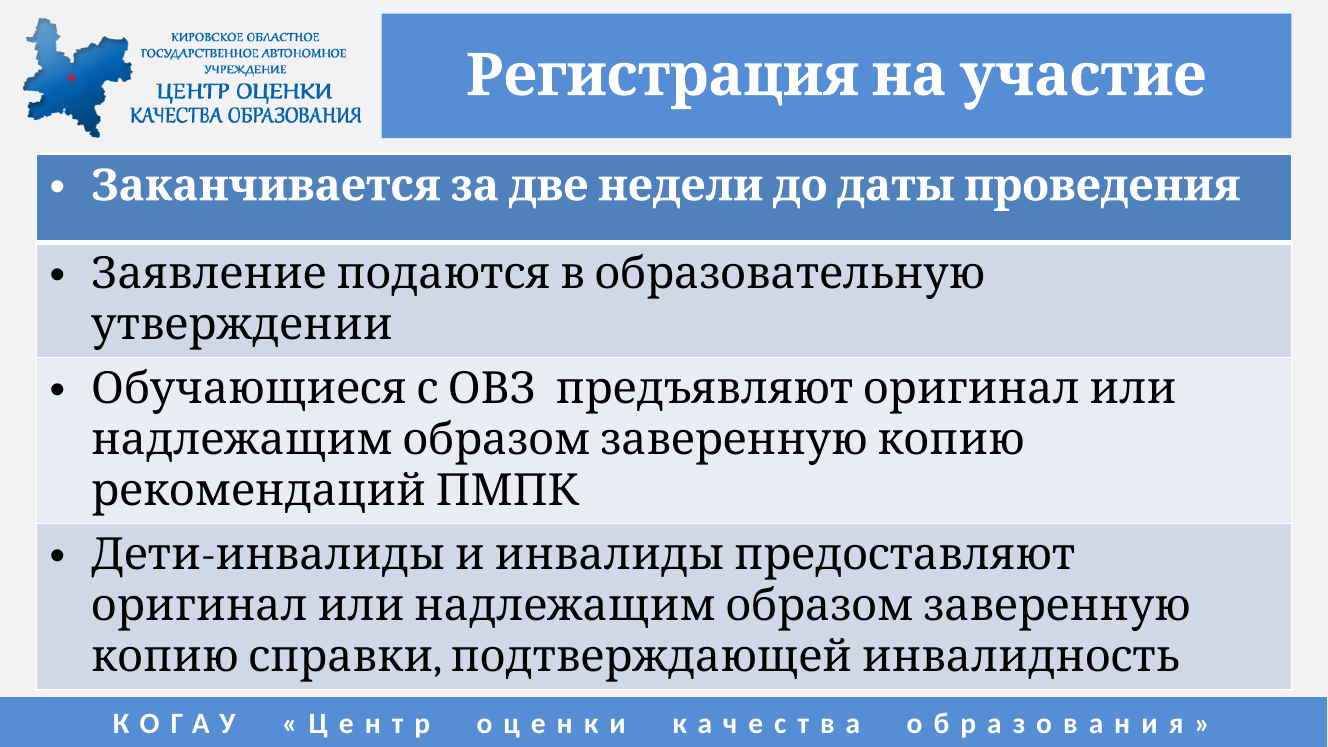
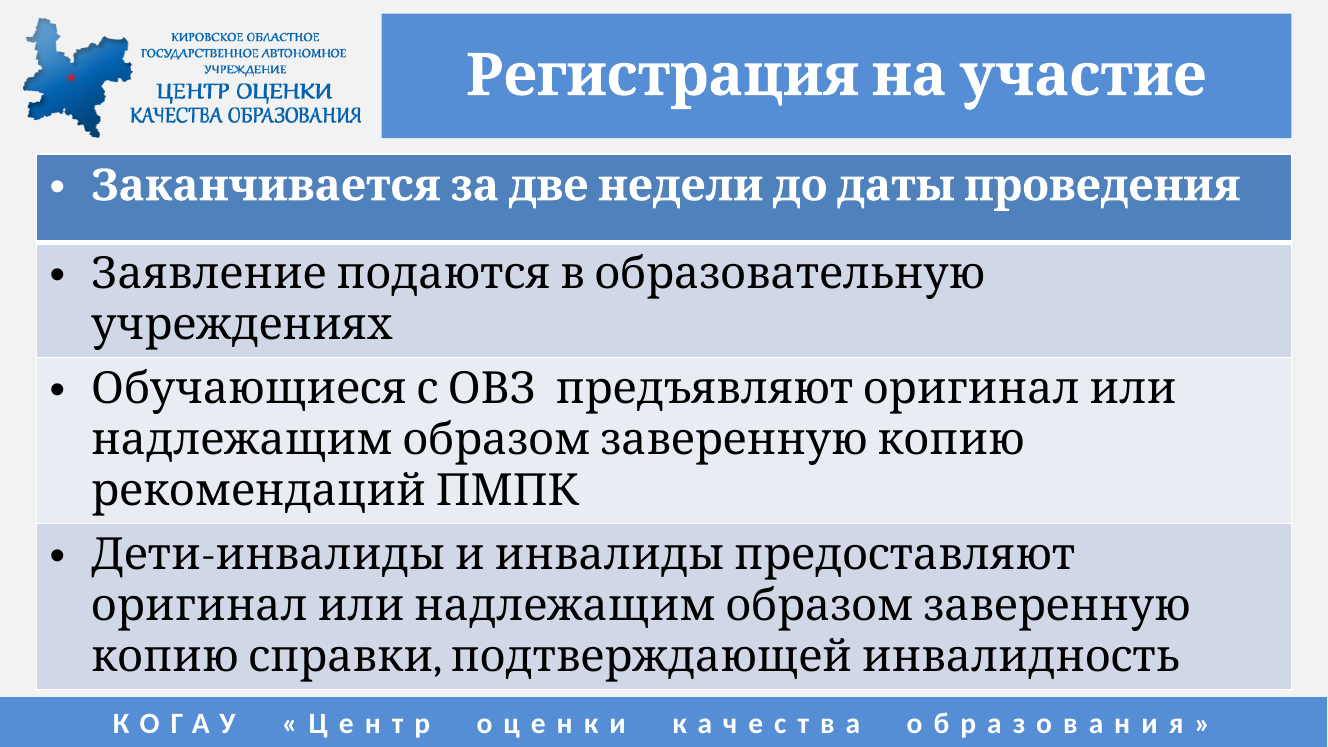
утверждении: утверждении -> учреждениях
